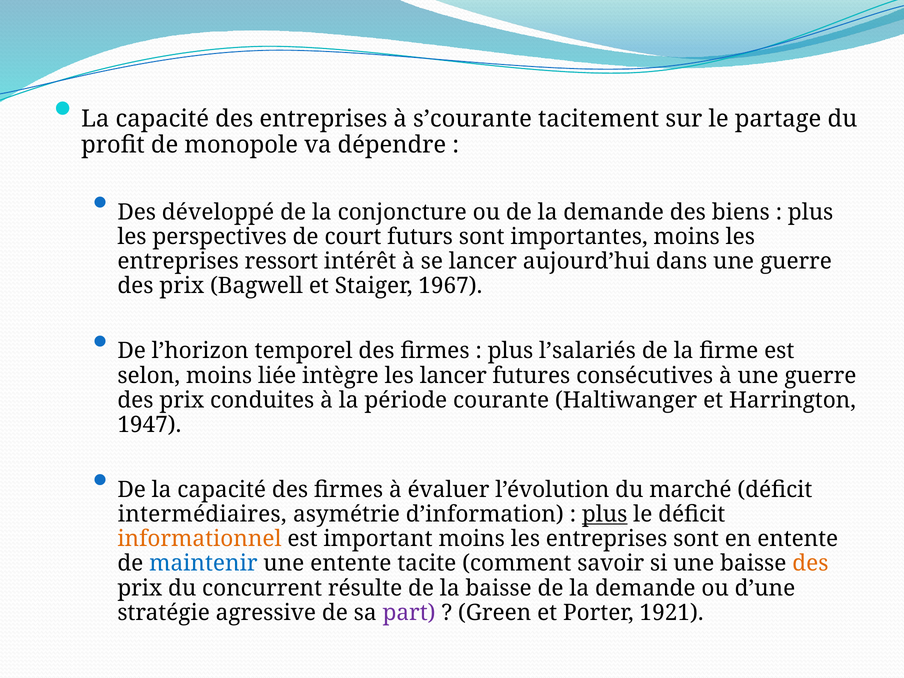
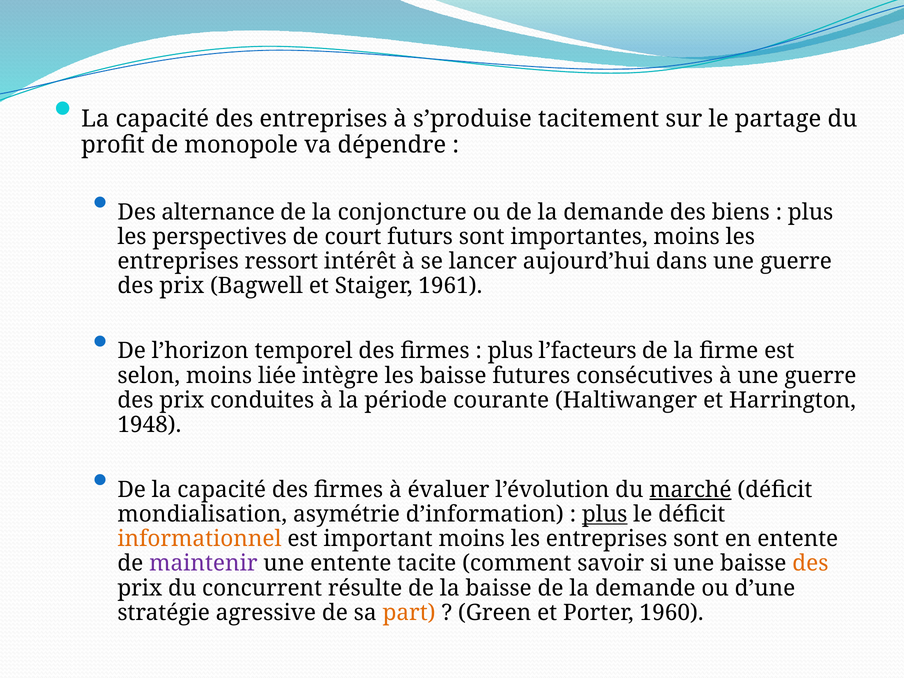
s’courante: s’courante -> s’produise
développé: développé -> alternance
1967: 1967 -> 1961
l’salariés: l’salariés -> l’facteurs
les lancer: lancer -> baisse
1947: 1947 -> 1948
marché underline: none -> present
intermédiaires: intermédiaires -> mondialisation
maintenir colour: blue -> purple
part colour: purple -> orange
1921: 1921 -> 1960
